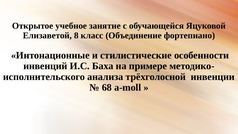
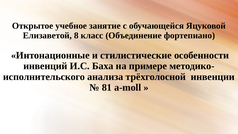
68: 68 -> 81
